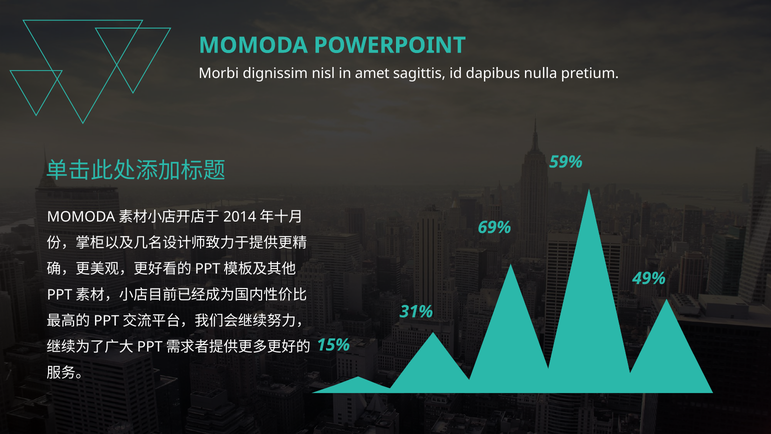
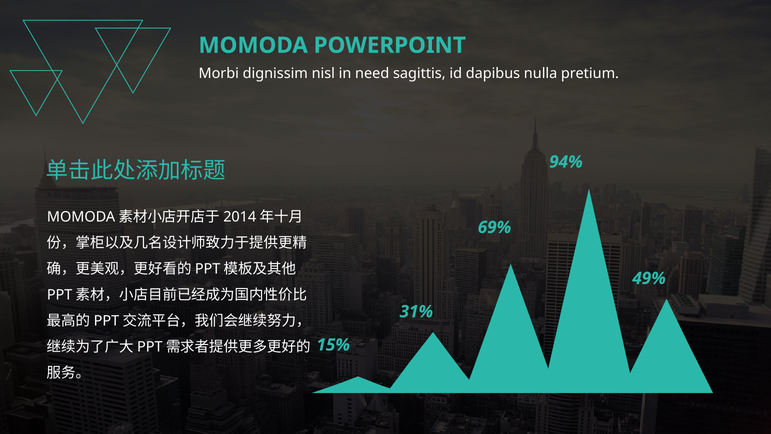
amet: amet -> need
59%: 59% -> 94%
